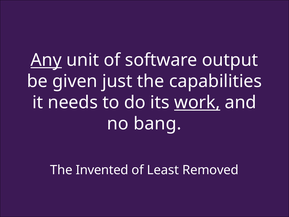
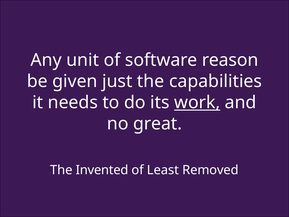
Any underline: present -> none
output: output -> reason
bang: bang -> great
